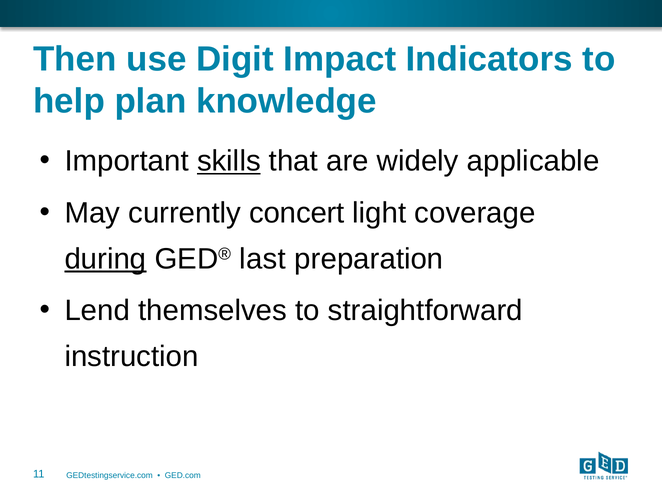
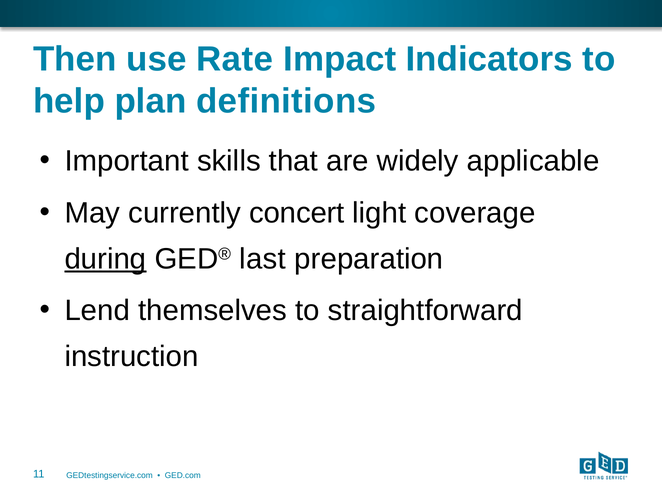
Digit: Digit -> Rate
knowledge: knowledge -> definitions
skills underline: present -> none
